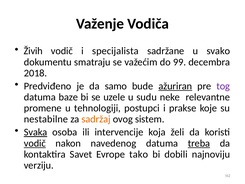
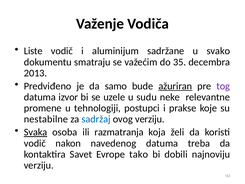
Živih: Živih -> Liste
specijalista: specijalista -> aluminijum
99: 99 -> 35
2018: 2018 -> 2013
baze: baze -> izvor
sadržaj colour: orange -> blue
ovog sistem: sistem -> verziju
intervencije: intervencije -> razmatranja
vodič at (35, 143) underline: present -> none
treba underline: present -> none
